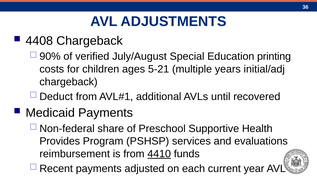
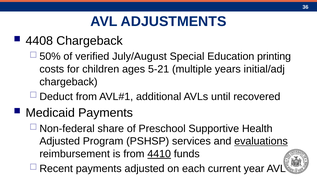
90%: 90% -> 50%
Provides at (60, 141): Provides -> Adjusted
evaluations underline: none -> present
